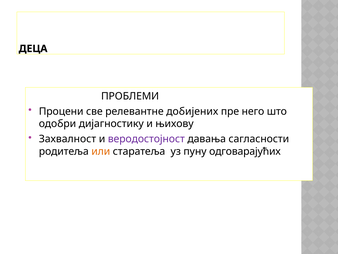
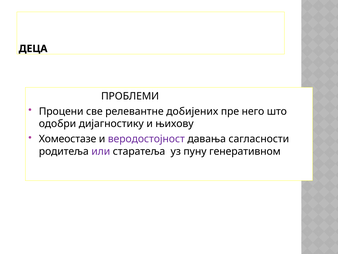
Захвалност: Захвалност -> Хомеостазе
или colour: orange -> purple
одговарајућих: одговарајућих -> генеративном
